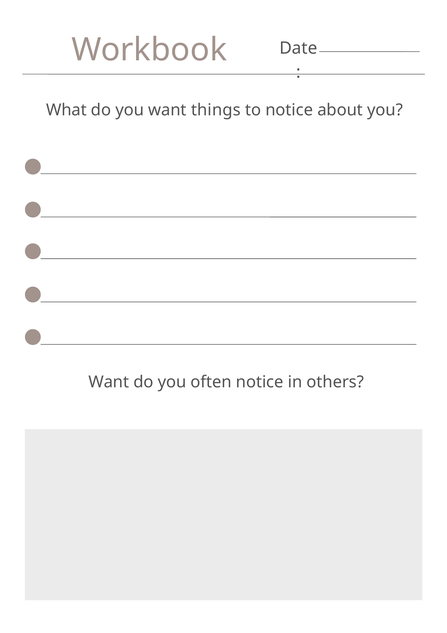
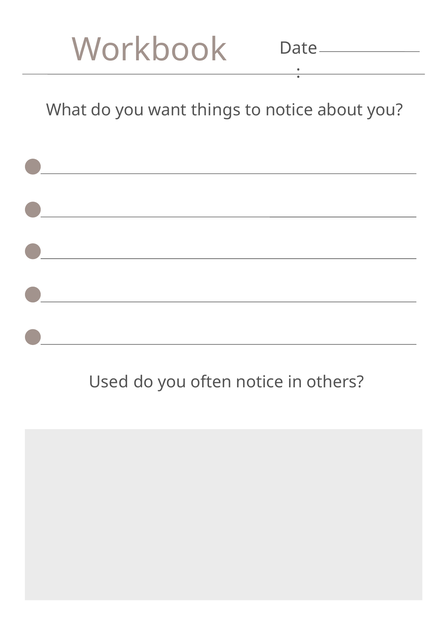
Want at (109, 382): Want -> Used
